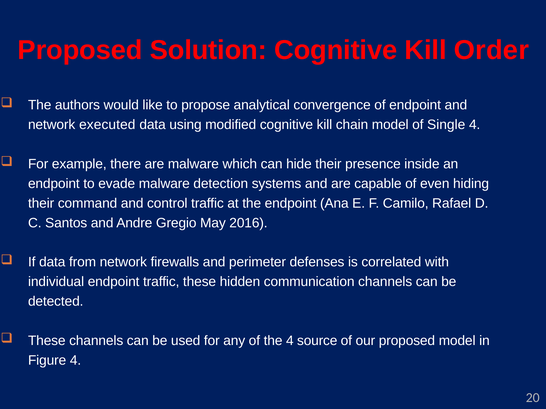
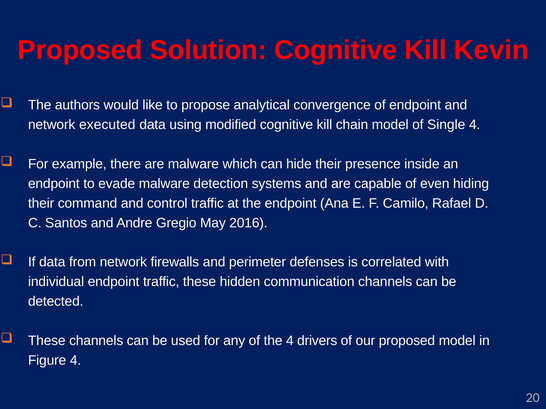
Order: Order -> Kevin
source: source -> drivers
